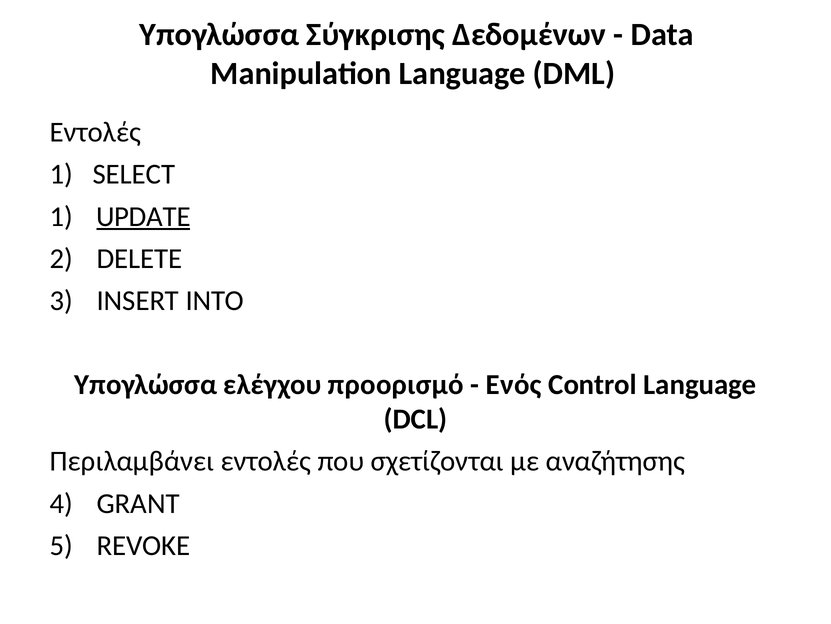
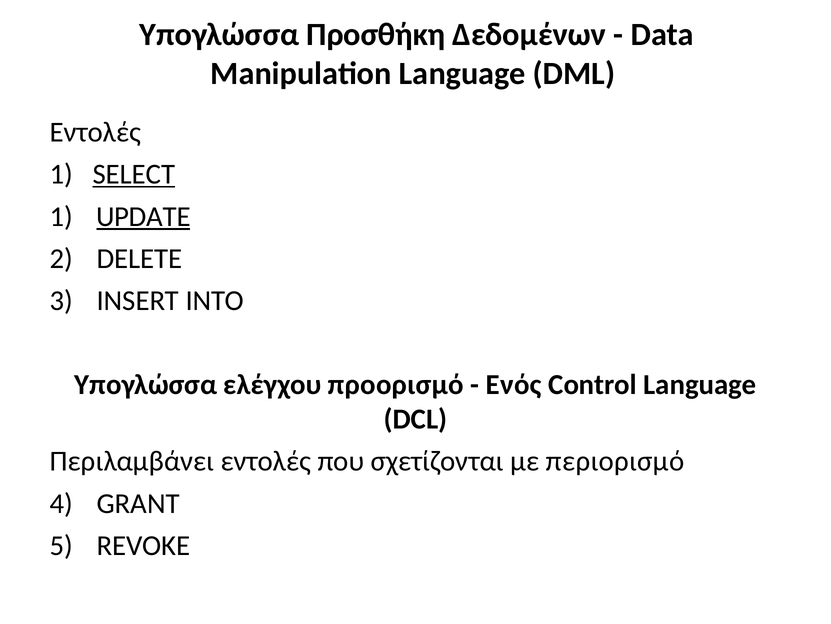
Σύγκρισης: Σύγκρισης -> Προσθήκη
SELECT underline: none -> present
αναζήτησης: αναζήτησης -> περιορισμό
